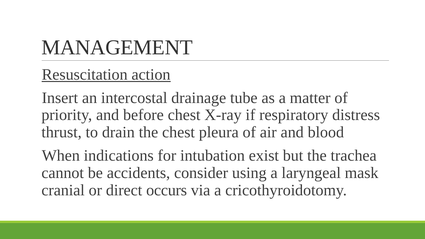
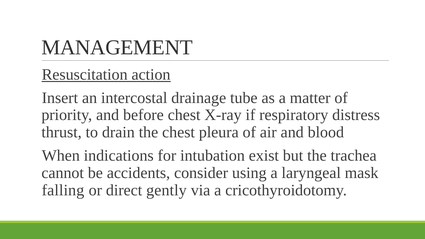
cranial: cranial -> falling
occurs: occurs -> gently
